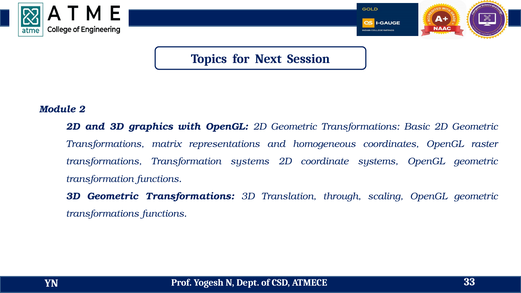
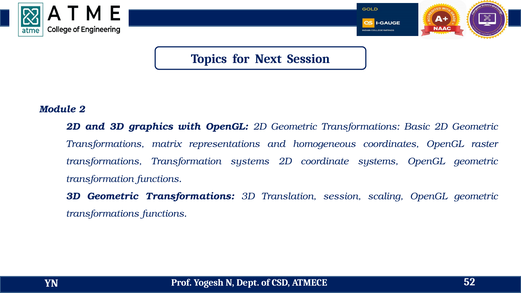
Translation through: through -> session
33: 33 -> 52
